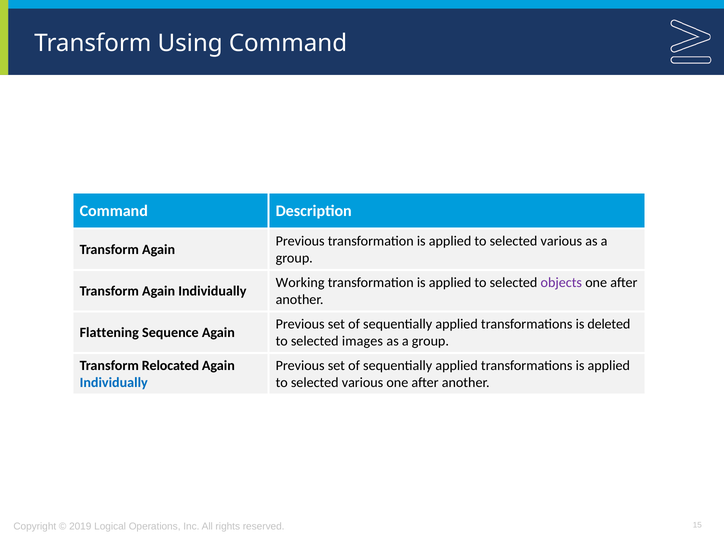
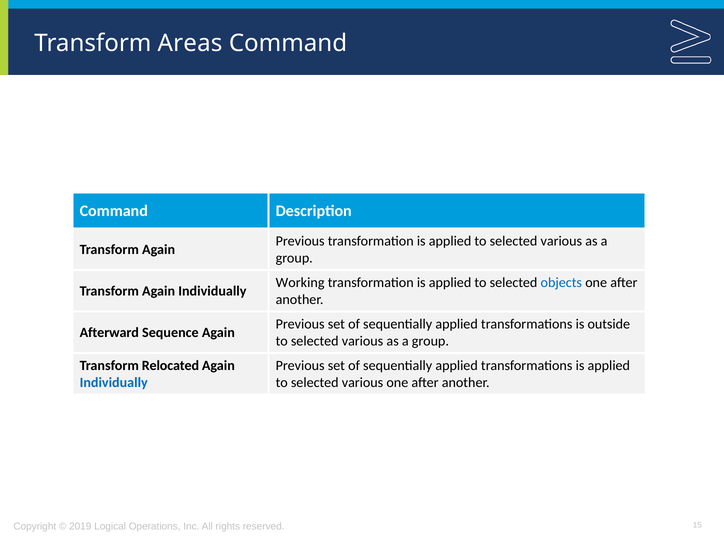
Using: Using -> Areas
objects colour: purple -> blue
deleted: deleted -> outside
Flattening: Flattening -> Afterward
images at (362, 341): images -> various
